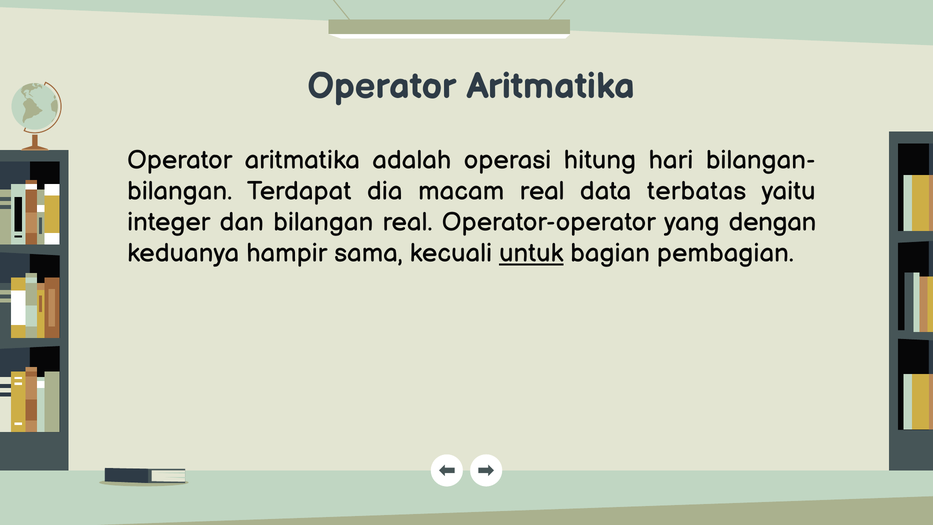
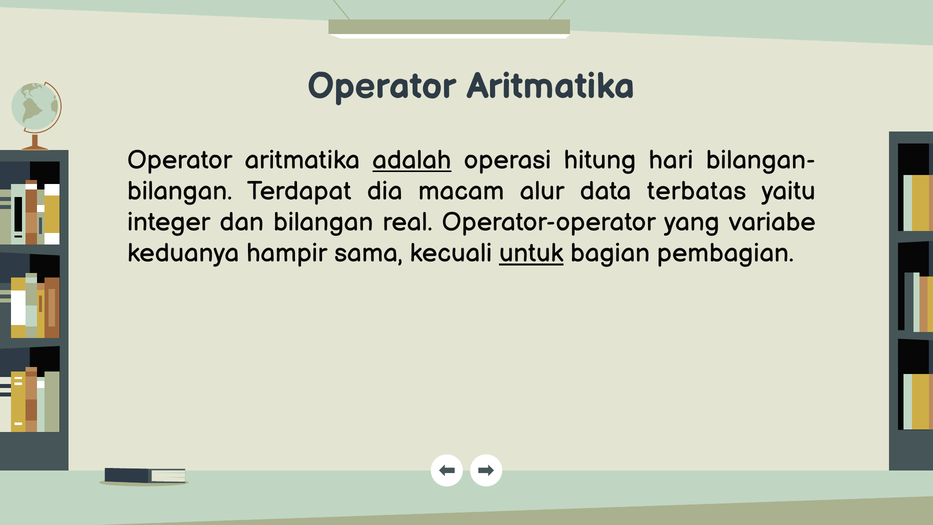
adalah underline: none -> present
macam real: real -> alur
dengan: dengan -> variabe
